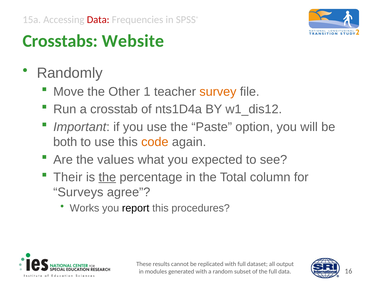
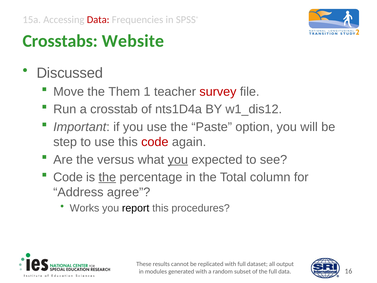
Randomly: Randomly -> Discussed
Other: Other -> Them
survey colour: orange -> red
both: both -> step
code at (155, 142) colour: orange -> red
values: values -> versus
you at (178, 159) underline: none -> present
Their at (68, 177): Their -> Code
Surveys: Surveys -> Address
